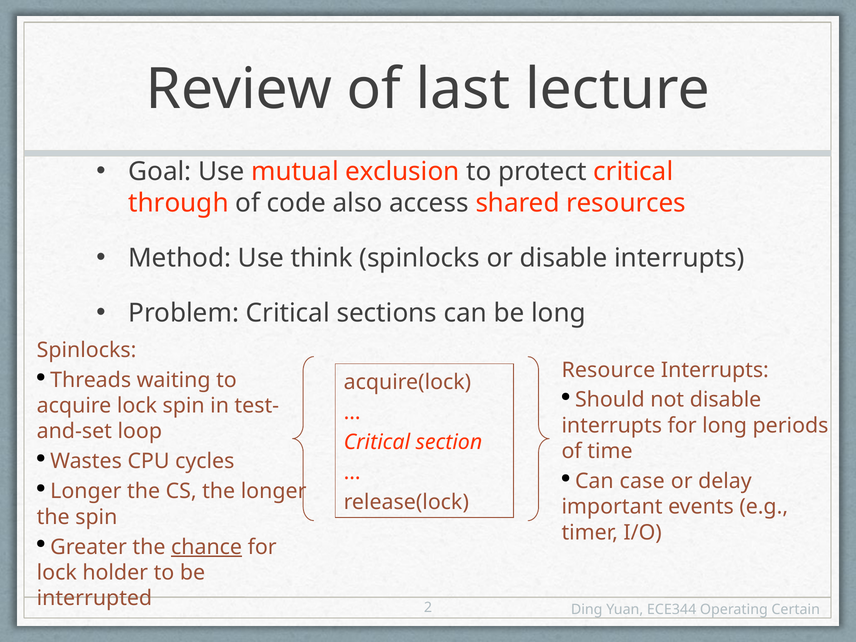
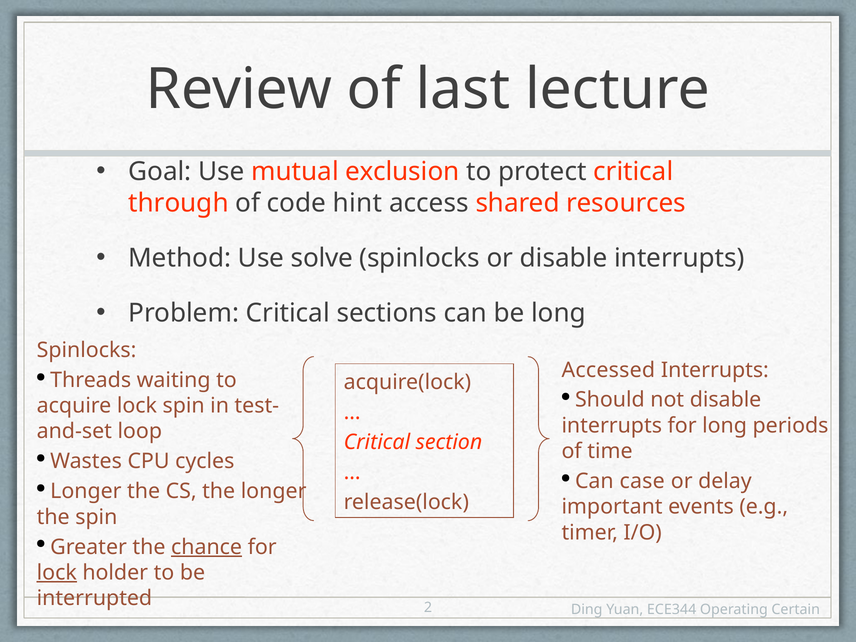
also: also -> hint
think: think -> solve
Resource: Resource -> Accessed
lock at (57, 573) underline: none -> present
